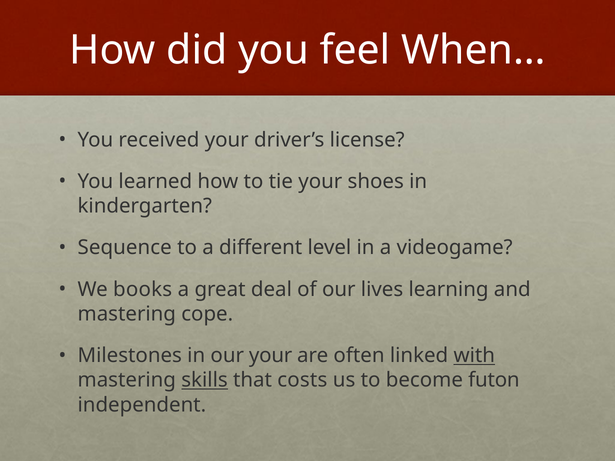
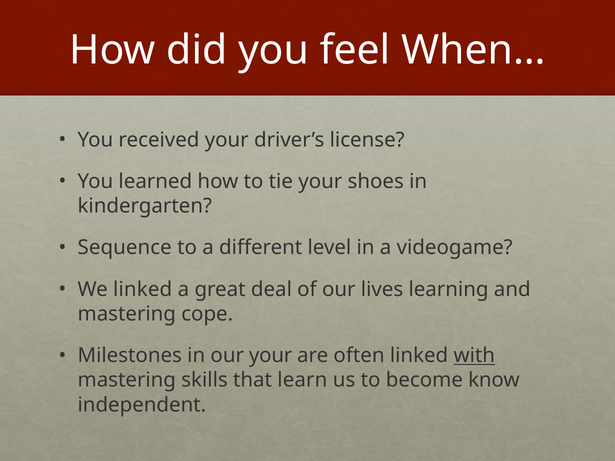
We books: books -> linked
skills underline: present -> none
costs: costs -> learn
futon: futon -> know
